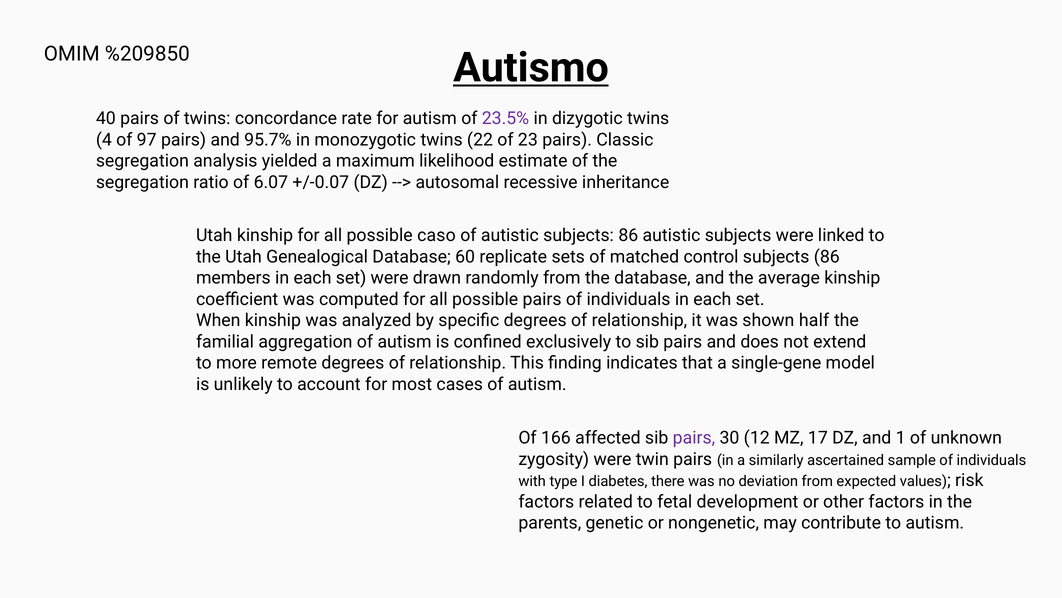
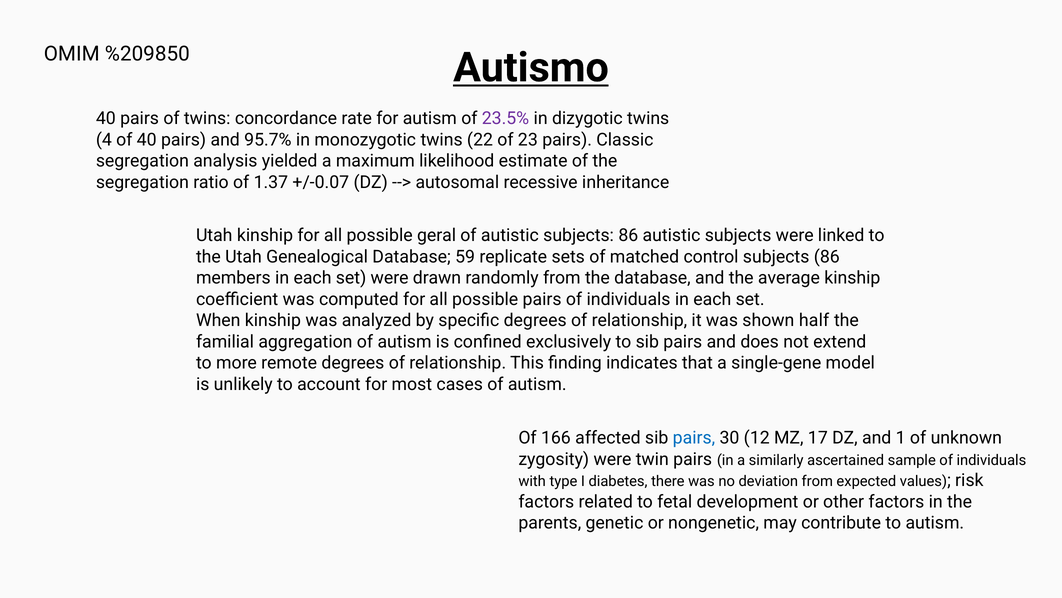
of 97: 97 -> 40
6.07: 6.07 -> 1.37
caso: caso -> geral
60: 60 -> 59
pairs at (694, 438) colour: purple -> blue
